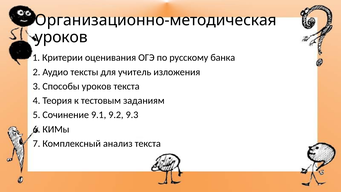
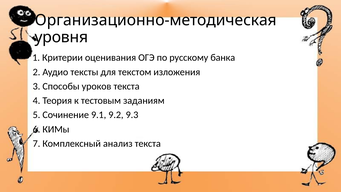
уроков at (61, 37): уроков -> уровня
учитель: учитель -> текстом
